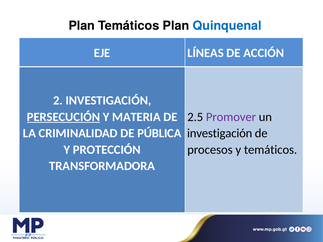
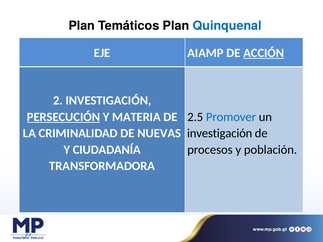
LÍNEAS: LÍNEAS -> AIAMP
ACCIÓN underline: none -> present
Promover colour: purple -> blue
PÚBLICA: PÚBLICA -> NUEVAS
PROTECCIÓN: PROTECCIÓN -> CIUDADANÍA
y temáticos: temáticos -> población
